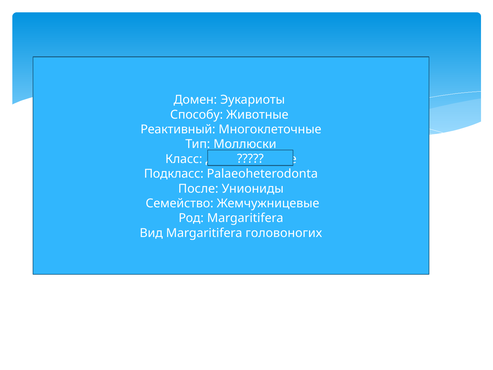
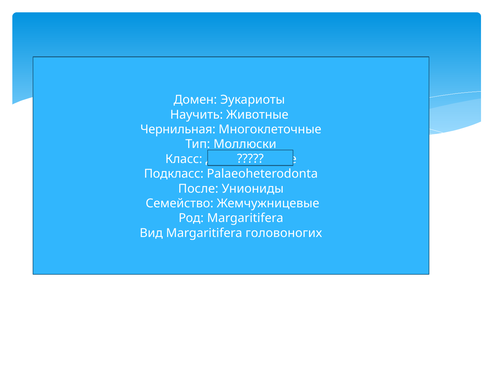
Способу: Способу -> Научить
Реактивный: Реактивный -> Чернильная
